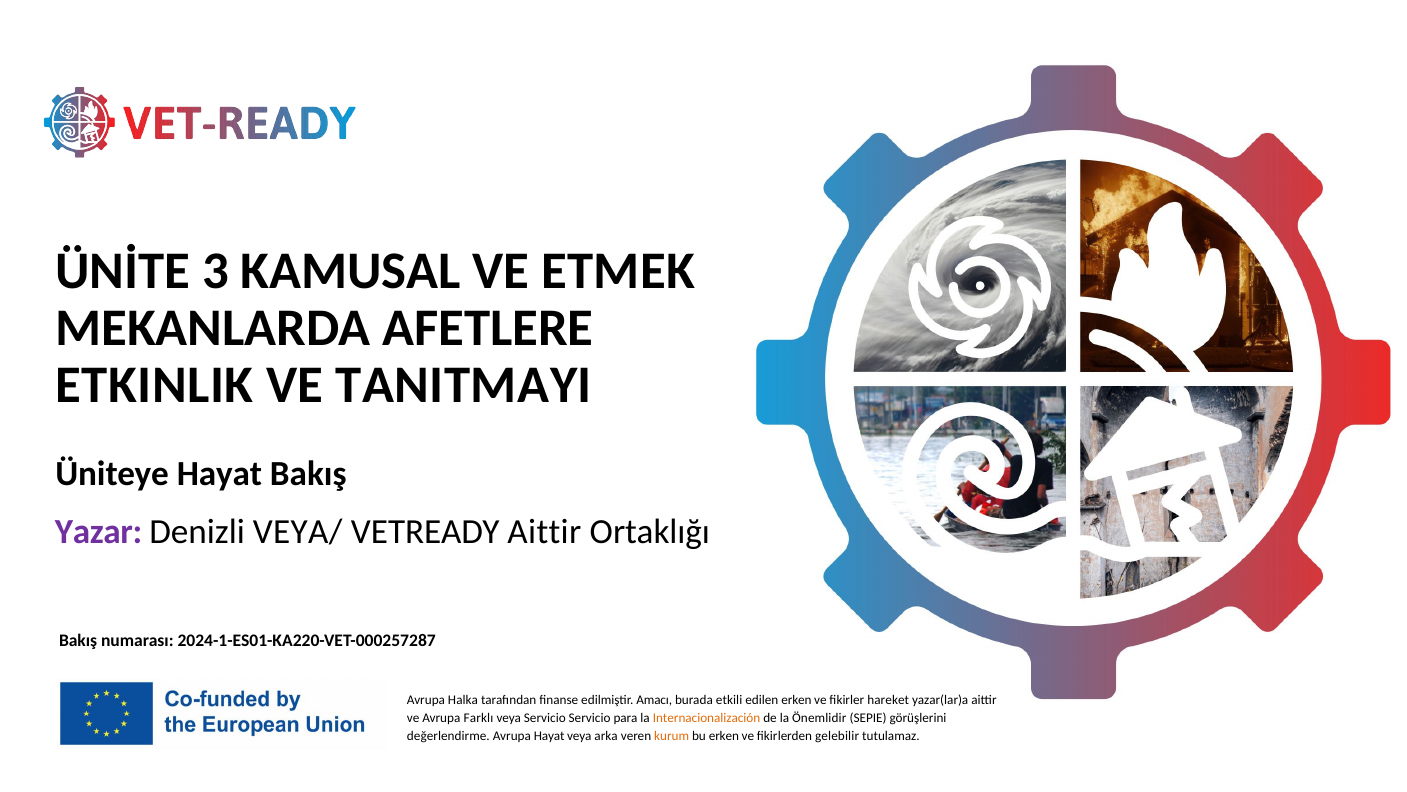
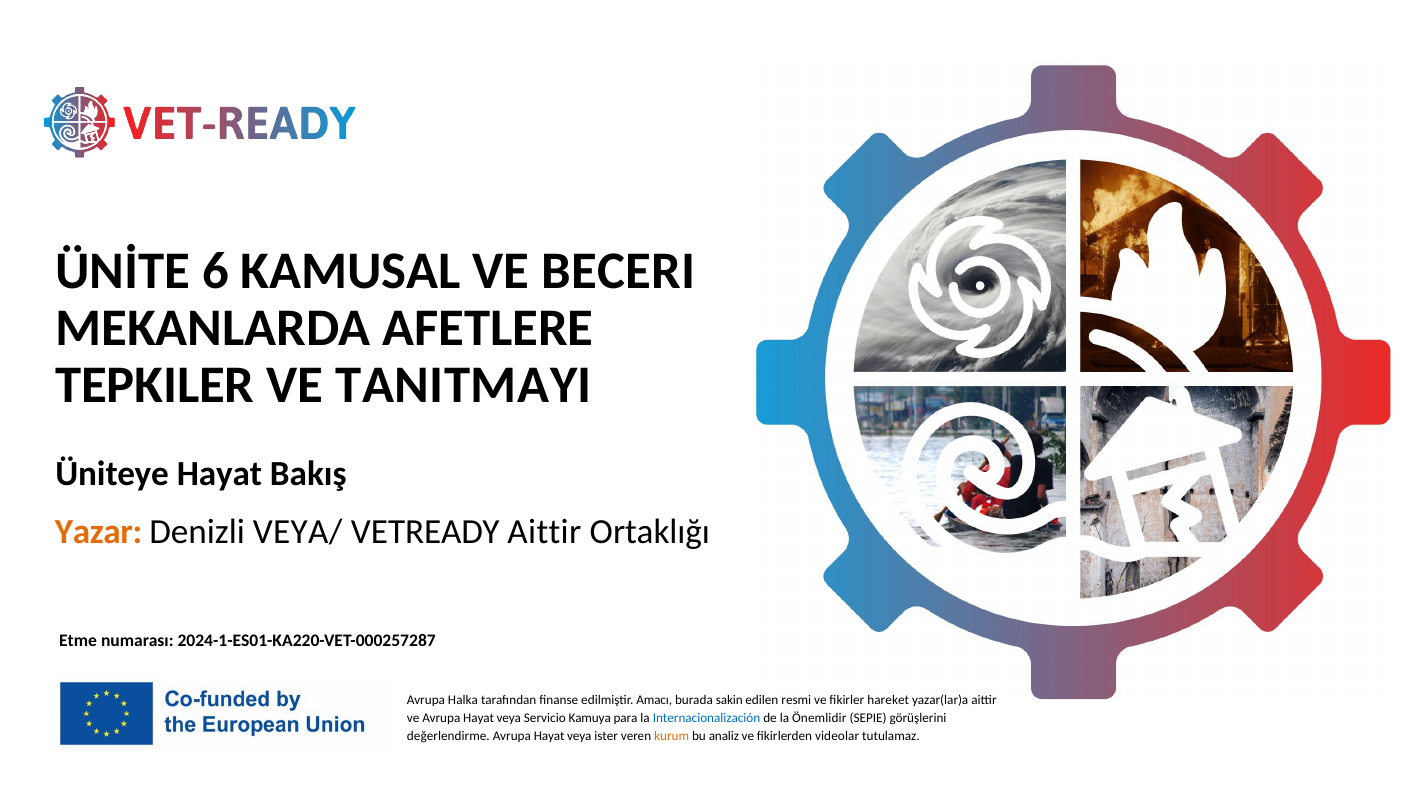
3: 3 -> 6
ETMEK: ETMEK -> BECERI
ETKINLIK: ETKINLIK -> TEPKILER
Yazar colour: purple -> orange
Bakış at (78, 640): Bakış -> Etme
etkili: etkili -> sakin
edilen erken: erken -> resmi
ve Avrupa Farklı: Farklı -> Hayat
Servicio Servicio: Servicio -> Kamuya
Internacionalización colour: orange -> blue
arka: arka -> ister
bu erken: erken -> analiz
gelebilir: gelebilir -> videolar
